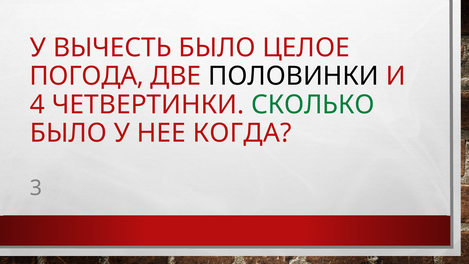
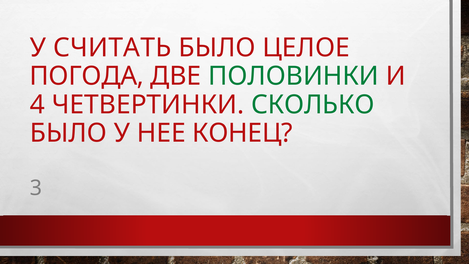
ВЫЧЕСТЬ: ВЫЧЕСТЬ -> СЧИТАТЬ
ПОЛОВИНКИ colour: black -> green
КОГДА: КОГДА -> КОНЕЦ
